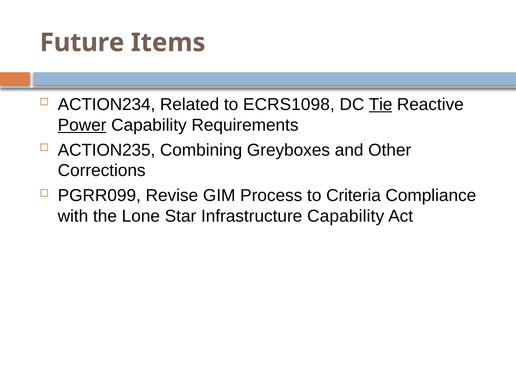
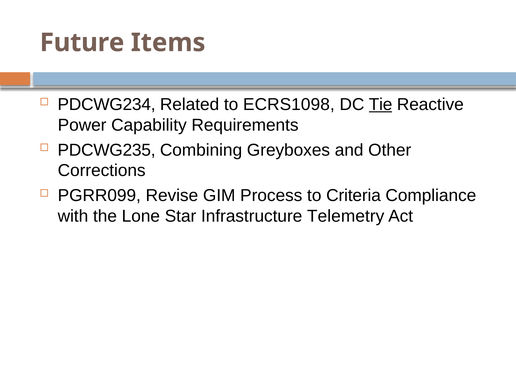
ACTION234: ACTION234 -> PDCWG234
Power underline: present -> none
ACTION235: ACTION235 -> PDCWG235
Infrastructure Capability: Capability -> Telemetry
